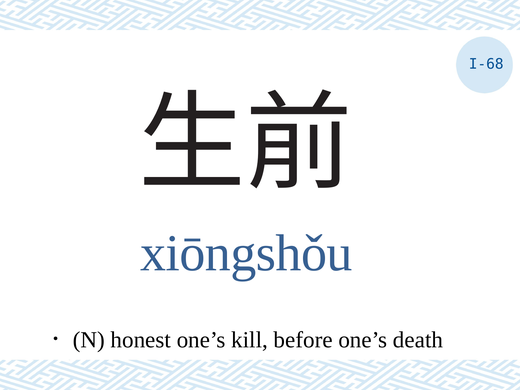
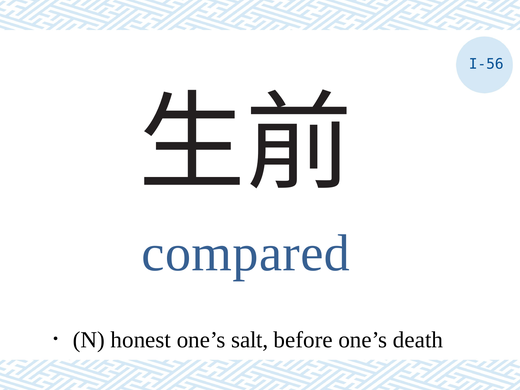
I-68: I-68 -> I-56
xiōngshǒu: xiōngshǒu -> compared
kill: kill -> salt
